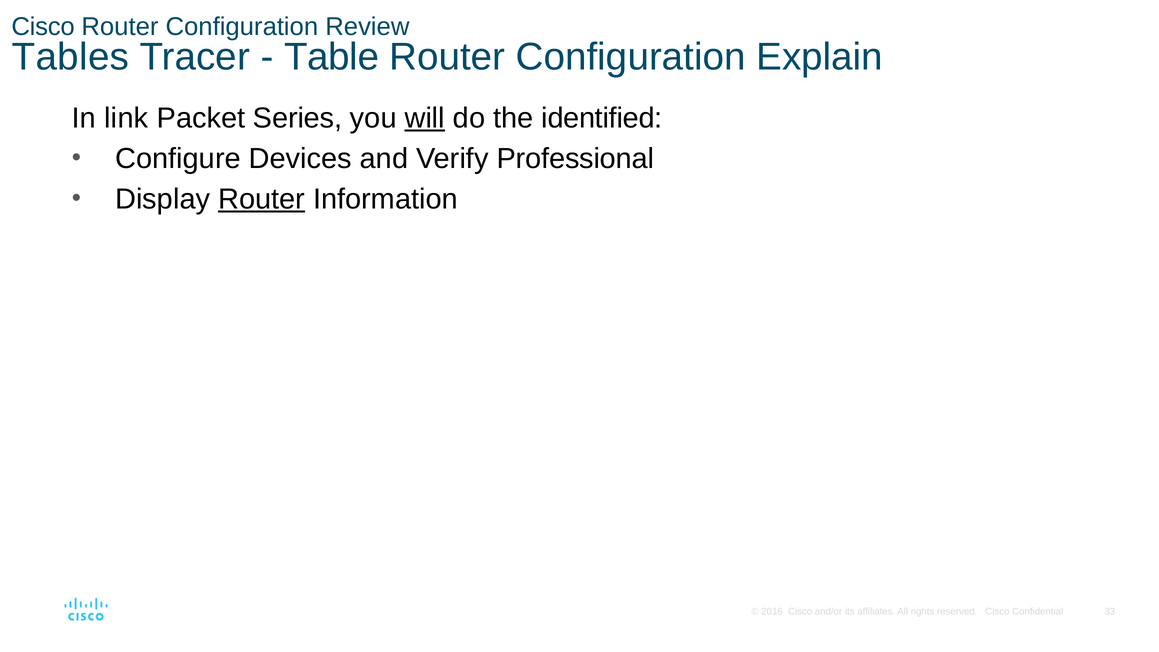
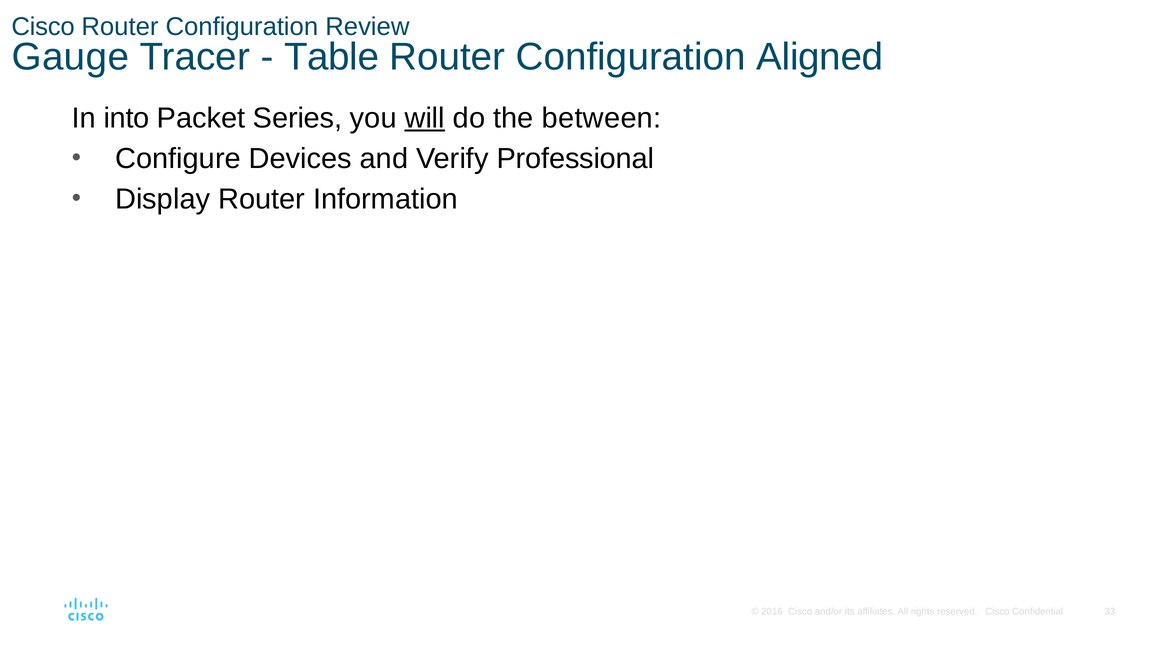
Tables: Tables -> Gauge
Explain: Explain -> Aligned
link: link -> into
identified: identified -> between
Router at (262, 199) underline: present -> none
